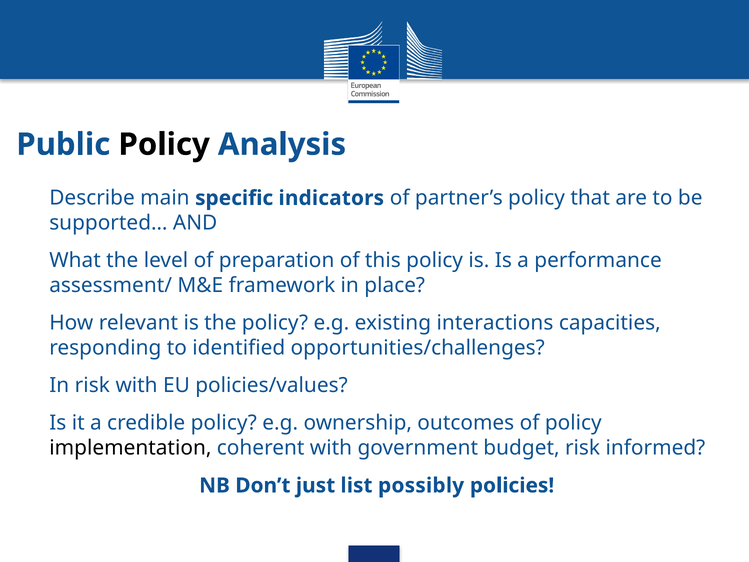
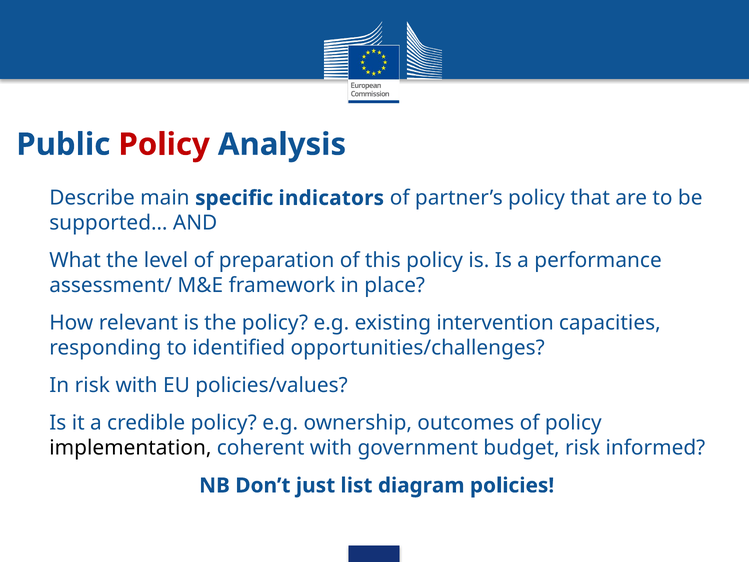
Policy at (164, 144) colour: black -> red
interactions: interactions -> intervention
possibly: possibly -> diagram
